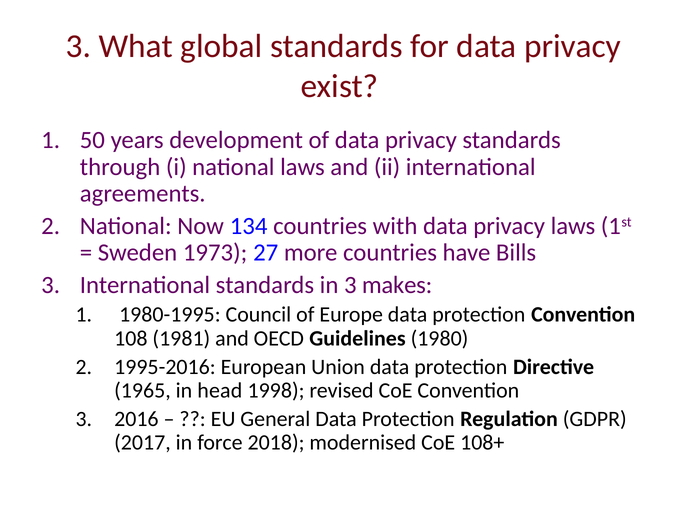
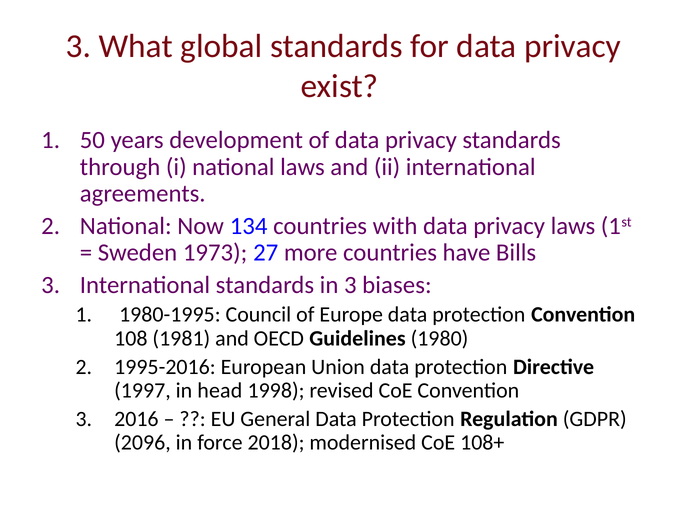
makes: makes -> biases
1965: 1965 -> 1997
2017: 2017 -> 2096
